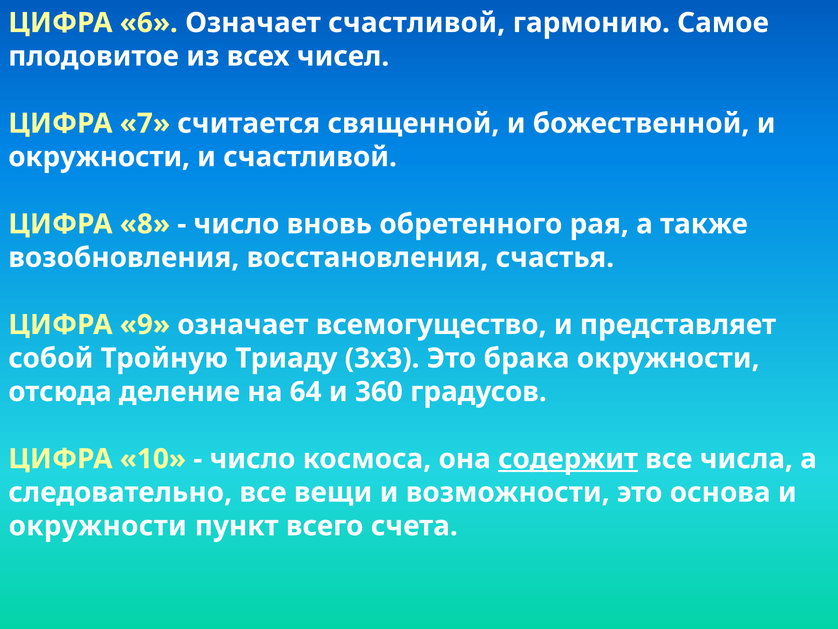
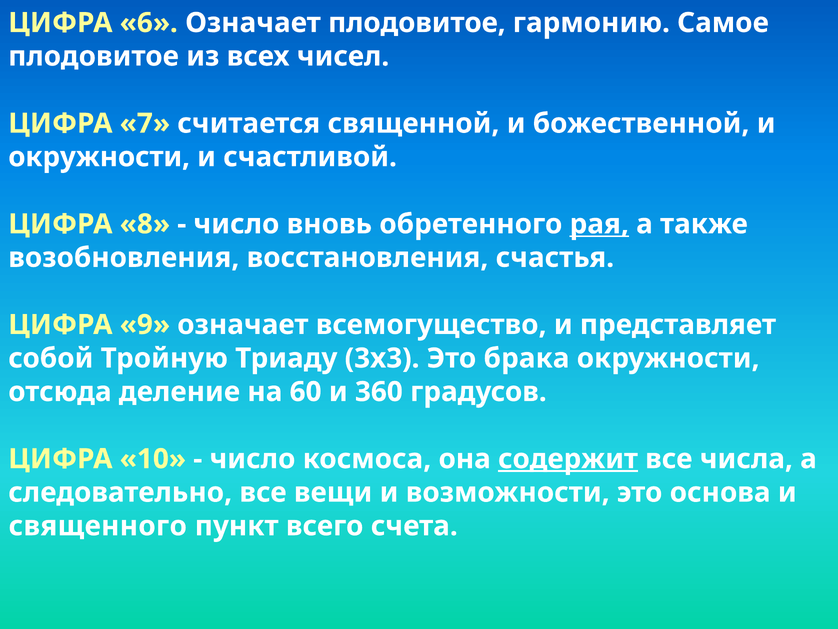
Означает счастливой: счастливой -> плодовитое
рая underline: none -> present
64: 64 -> 60
окружности at (98, 526): окружности -> священного
